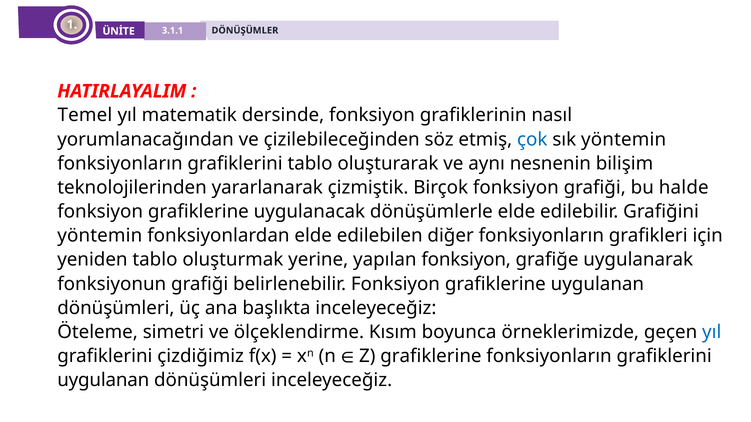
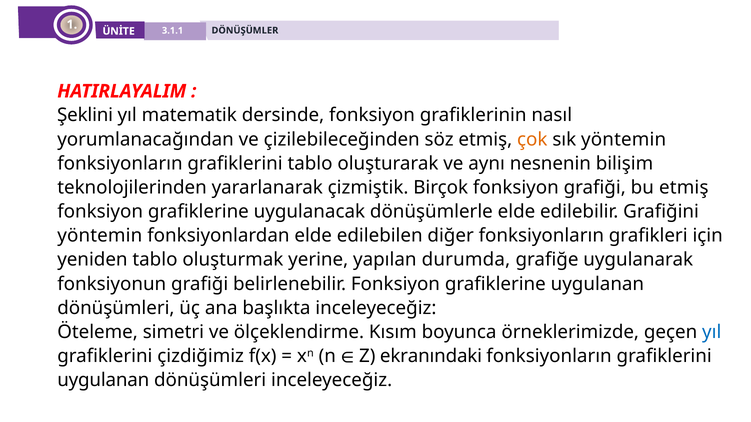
Temel: Temel -> Şeklini
çok colour: blue -> orange
bu halde: halde -> etmiş
yapılan fonksiyon: fonksiyon -> durumda
Z grafiklerine: grafiklerine -> ekranındaki
